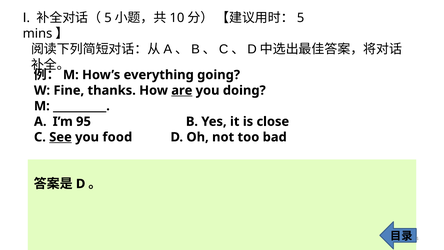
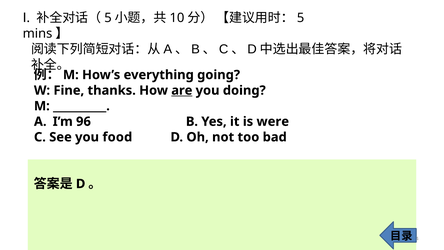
95: 95 -> 96
close: close -> were
See underline: present -> none
